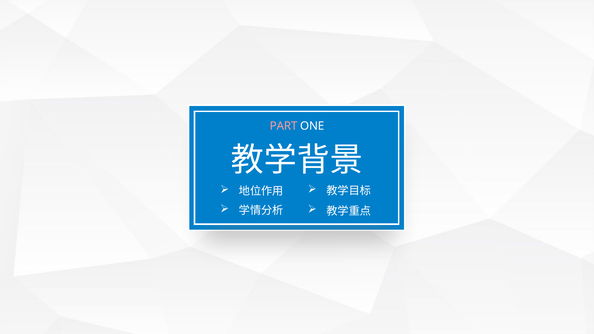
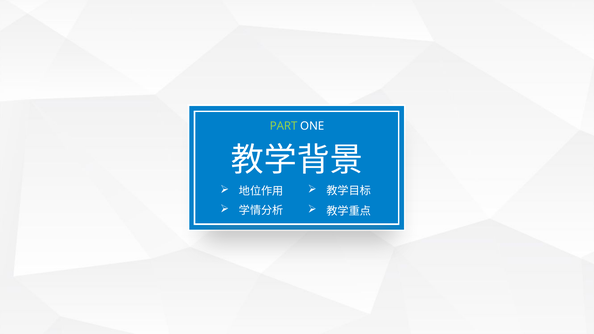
PART colour: pink -> light green
